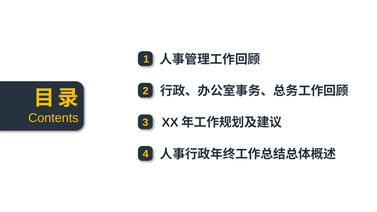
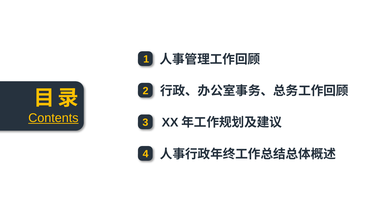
Contents underline: none -> present
